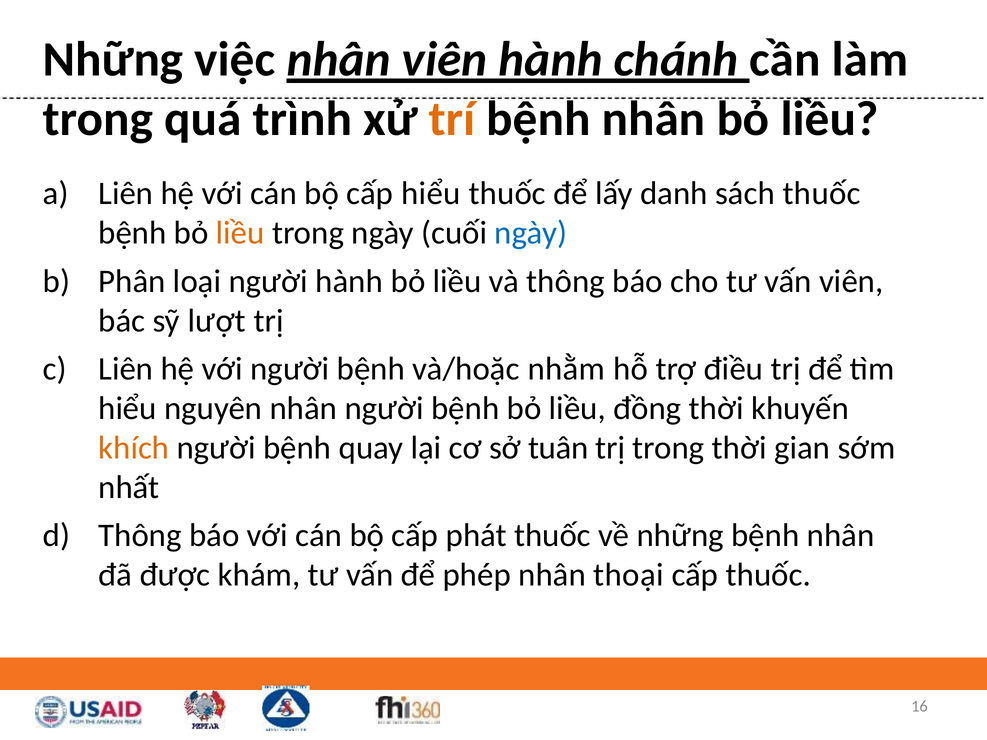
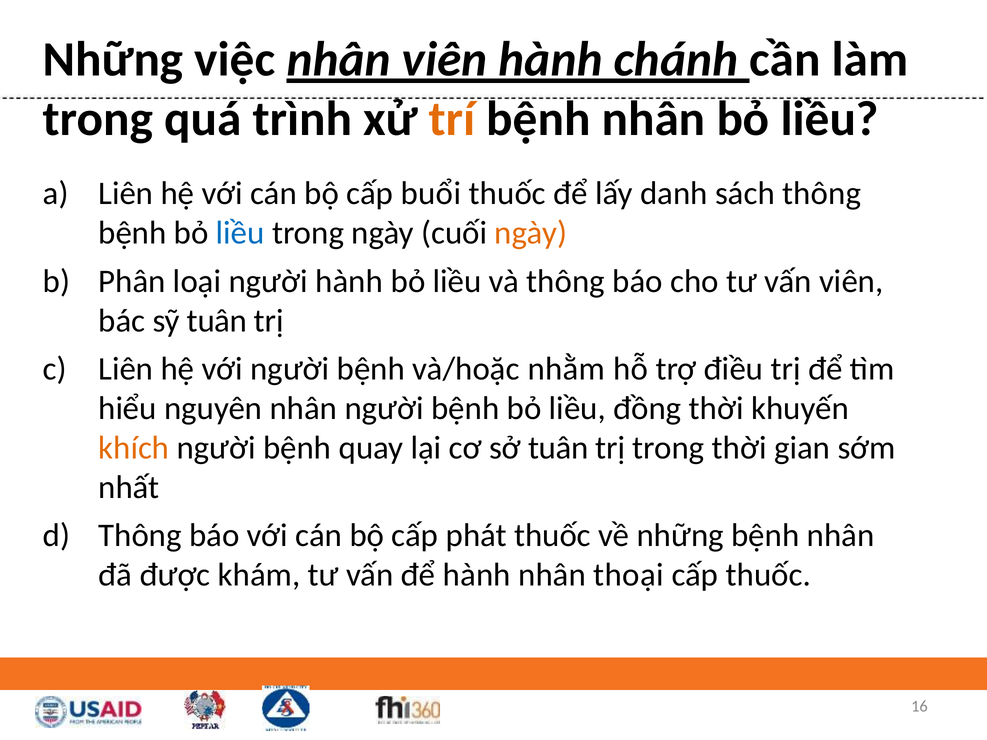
cấp hiểu: hiểu -> buổi
sách thuốc: thuốc -> thông
liều at (240, 233) colour: orange -> blue
ngày at (531, 233) colour: blue -> orange
sỹ lượt: lượt -> tuân
để phép: phép -> hành
